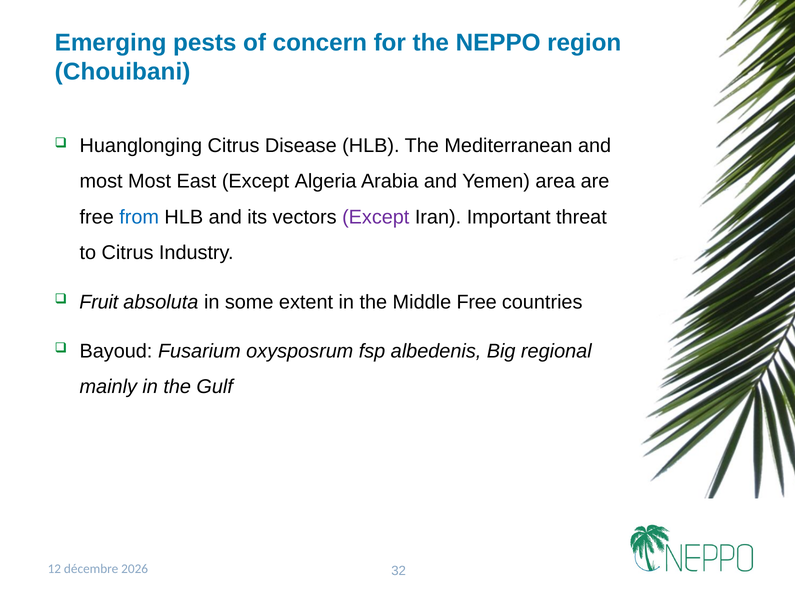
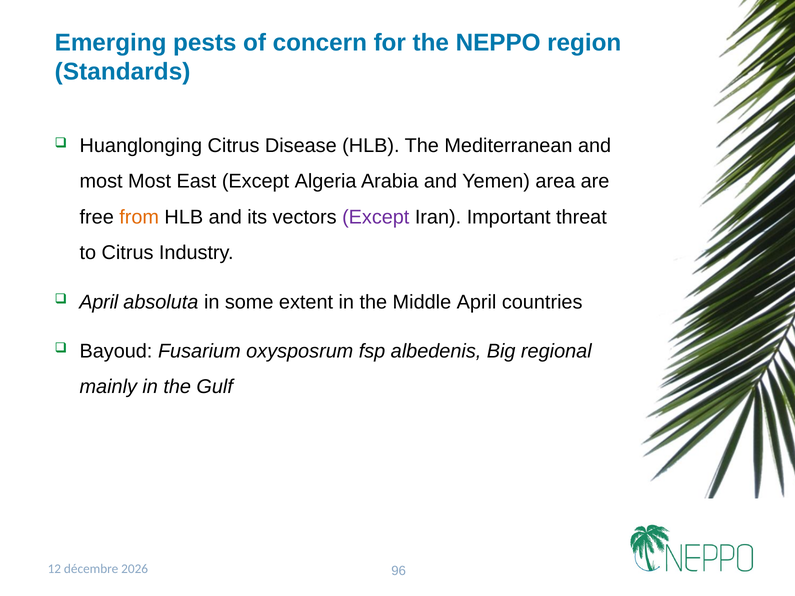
Chouibani: Chouibani -> Standards
from colour: blue -> orange
Fruit at (99, 302): Fruit -> April
Middle Free: Free -> April
32: 32 -> 96
